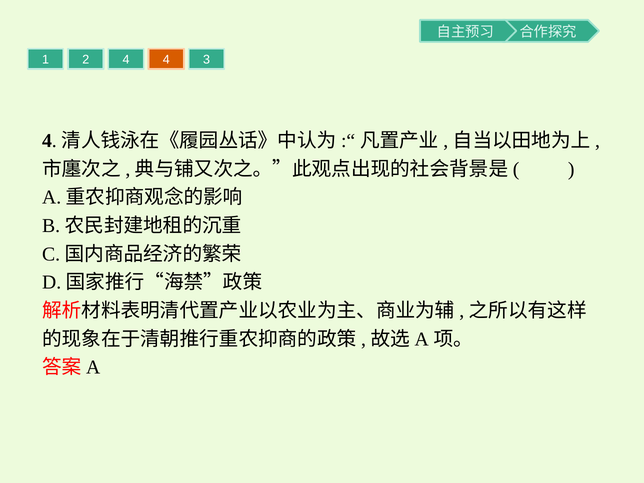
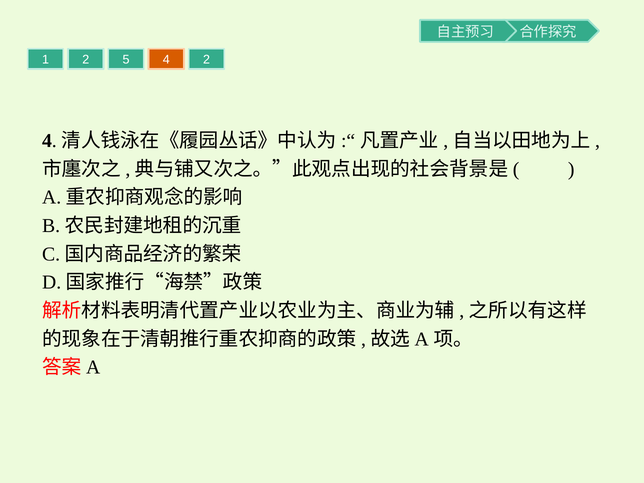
2 4: 4 -> 5
4 3: 3 -> 2
